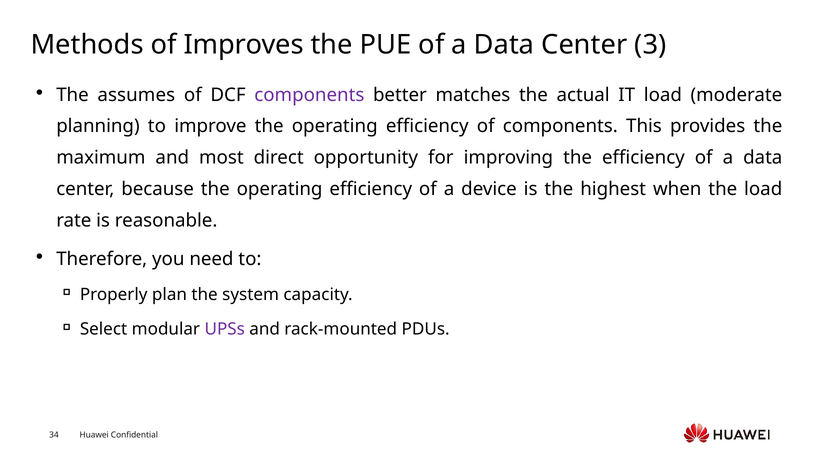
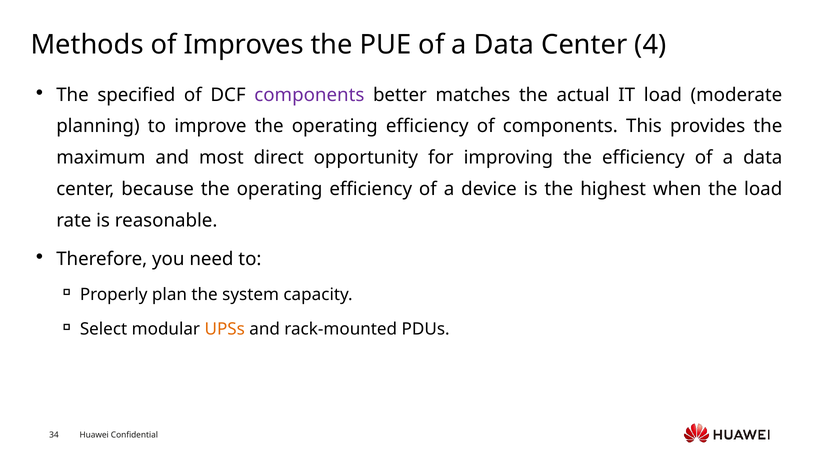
3: 3 -> 4
assumes: assumes -> specified
UPSs colour: purple -> orange
